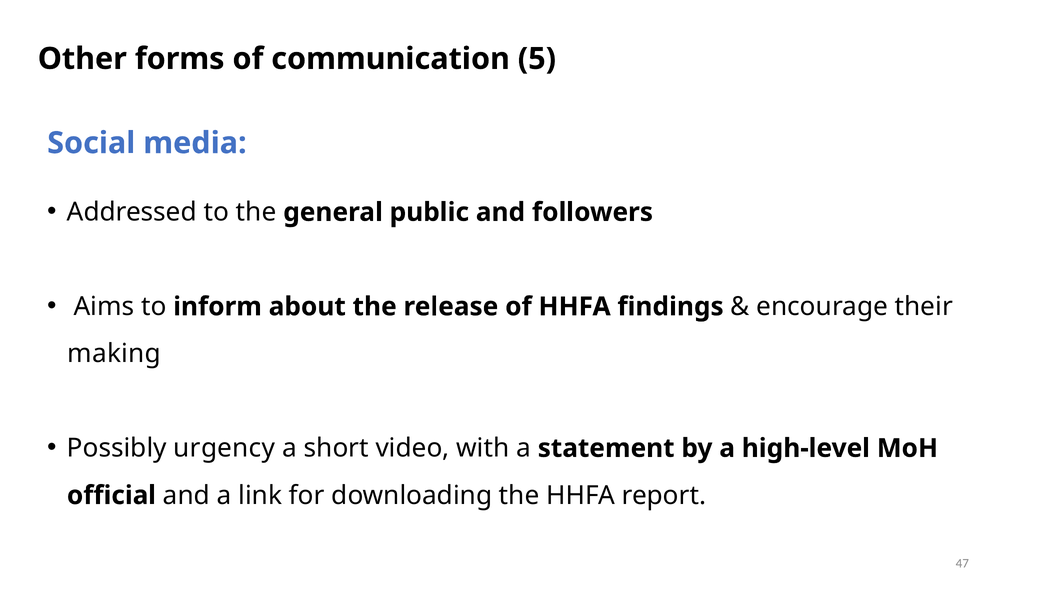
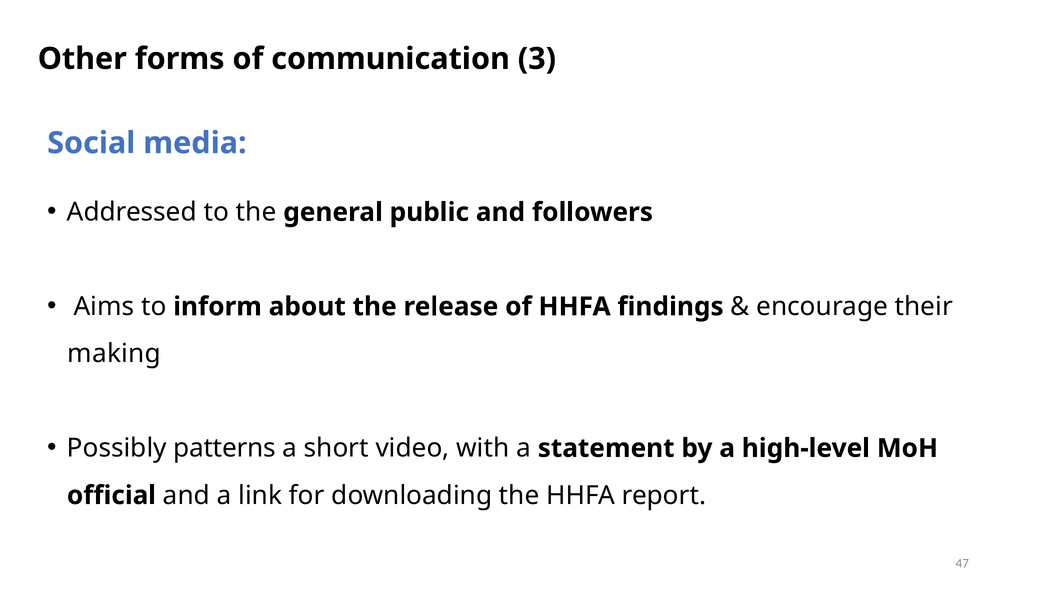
5: 5 -> 3
urgency: urgency -> patterns
